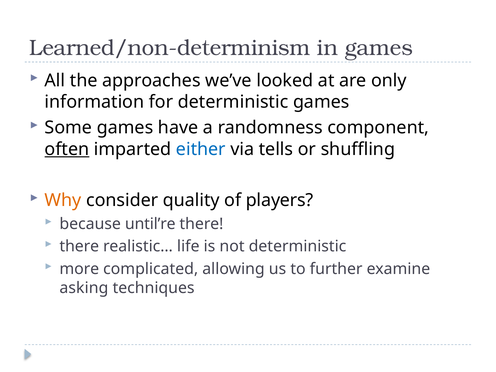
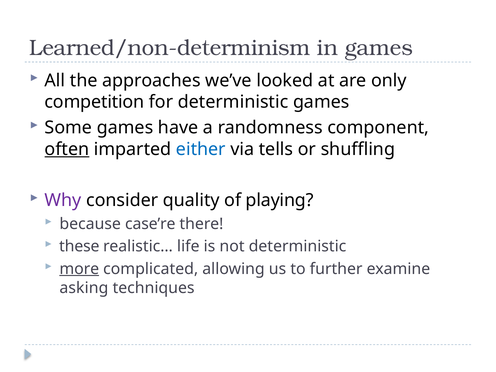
information: information -> competition
Why colour: orange -> purple
players: players -> playing
until’re: until’re -> case’re
there at (79, 246): there -> these
more underline: none -> present
